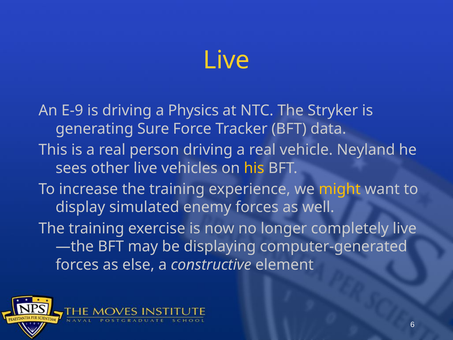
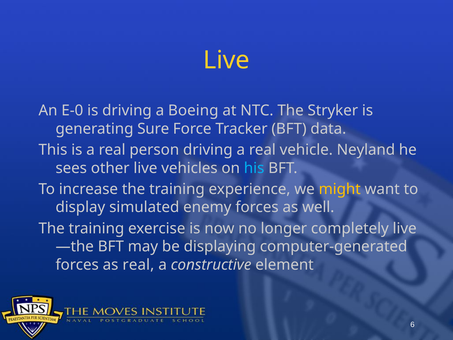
E-9: E-9 -> E-0
Physics: Physics -> Boeing
his colour: yellow -> light blue
as else: else -> real
